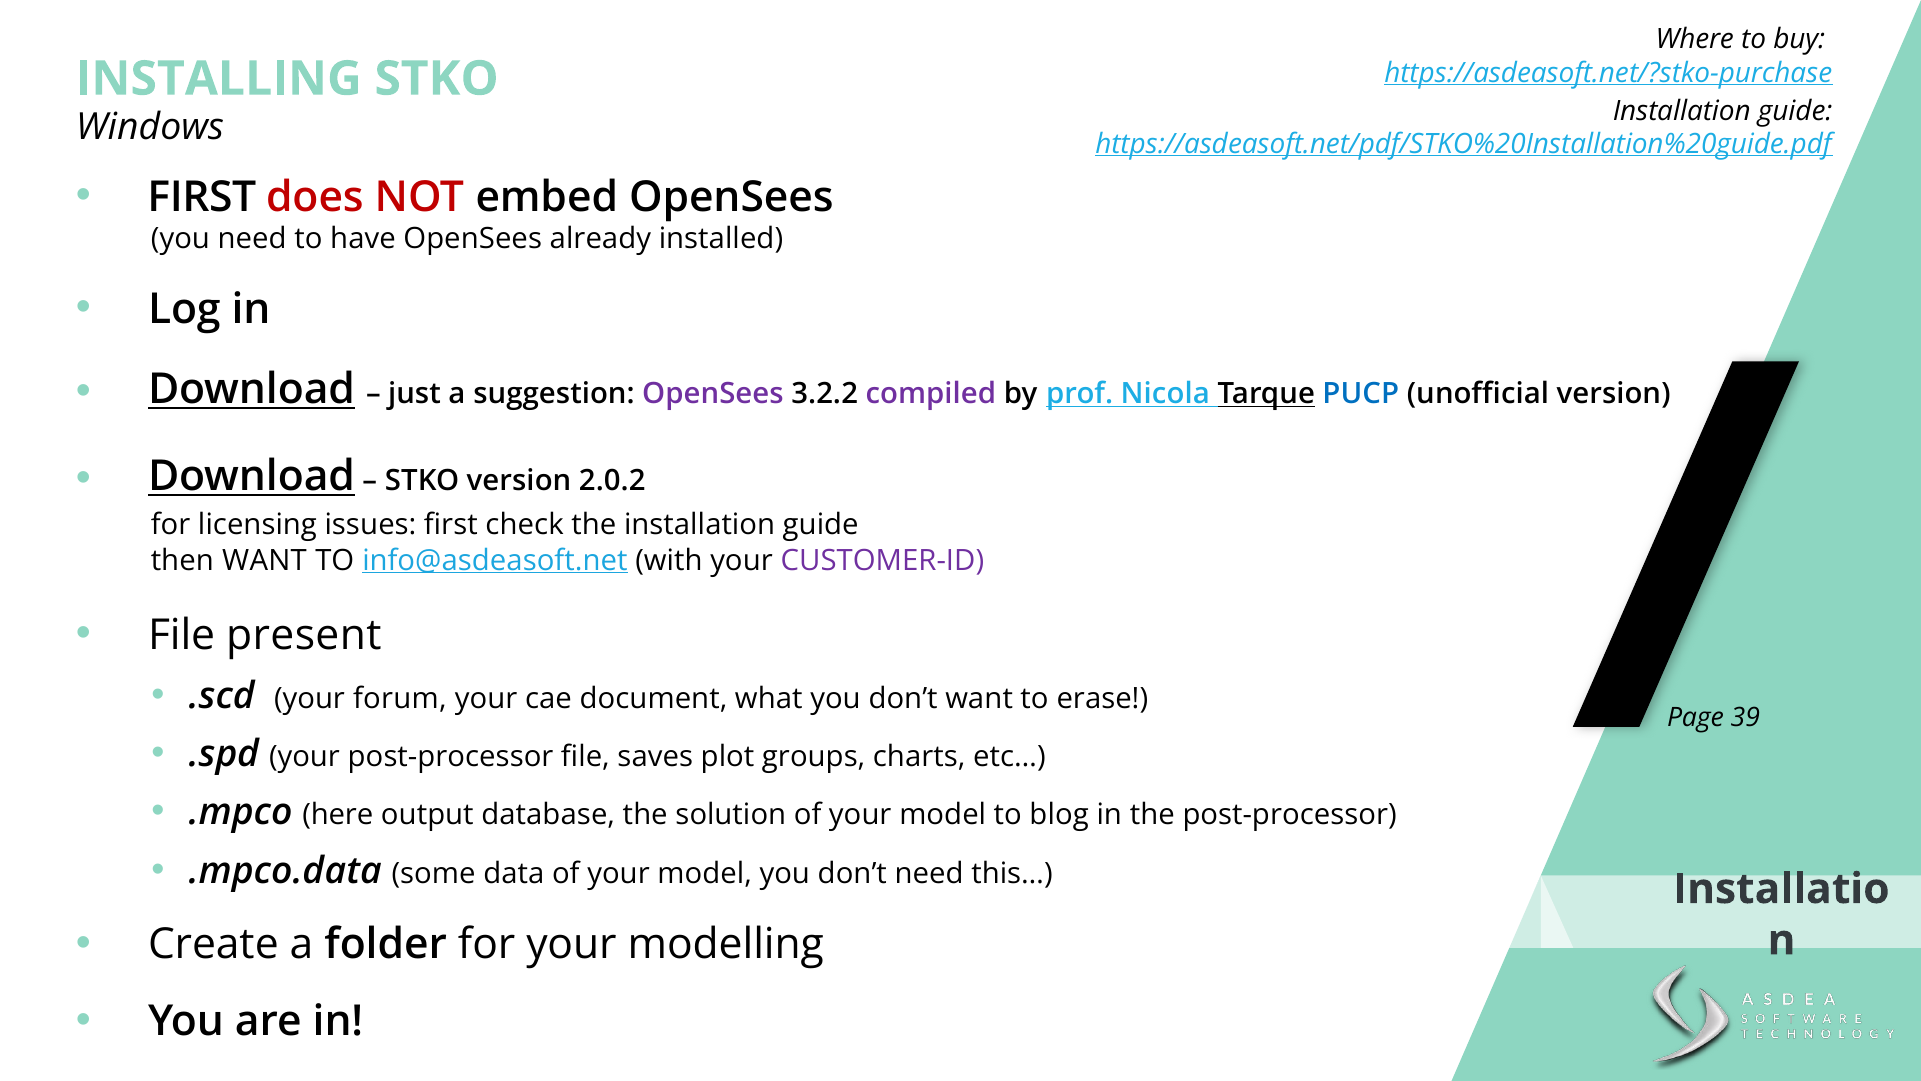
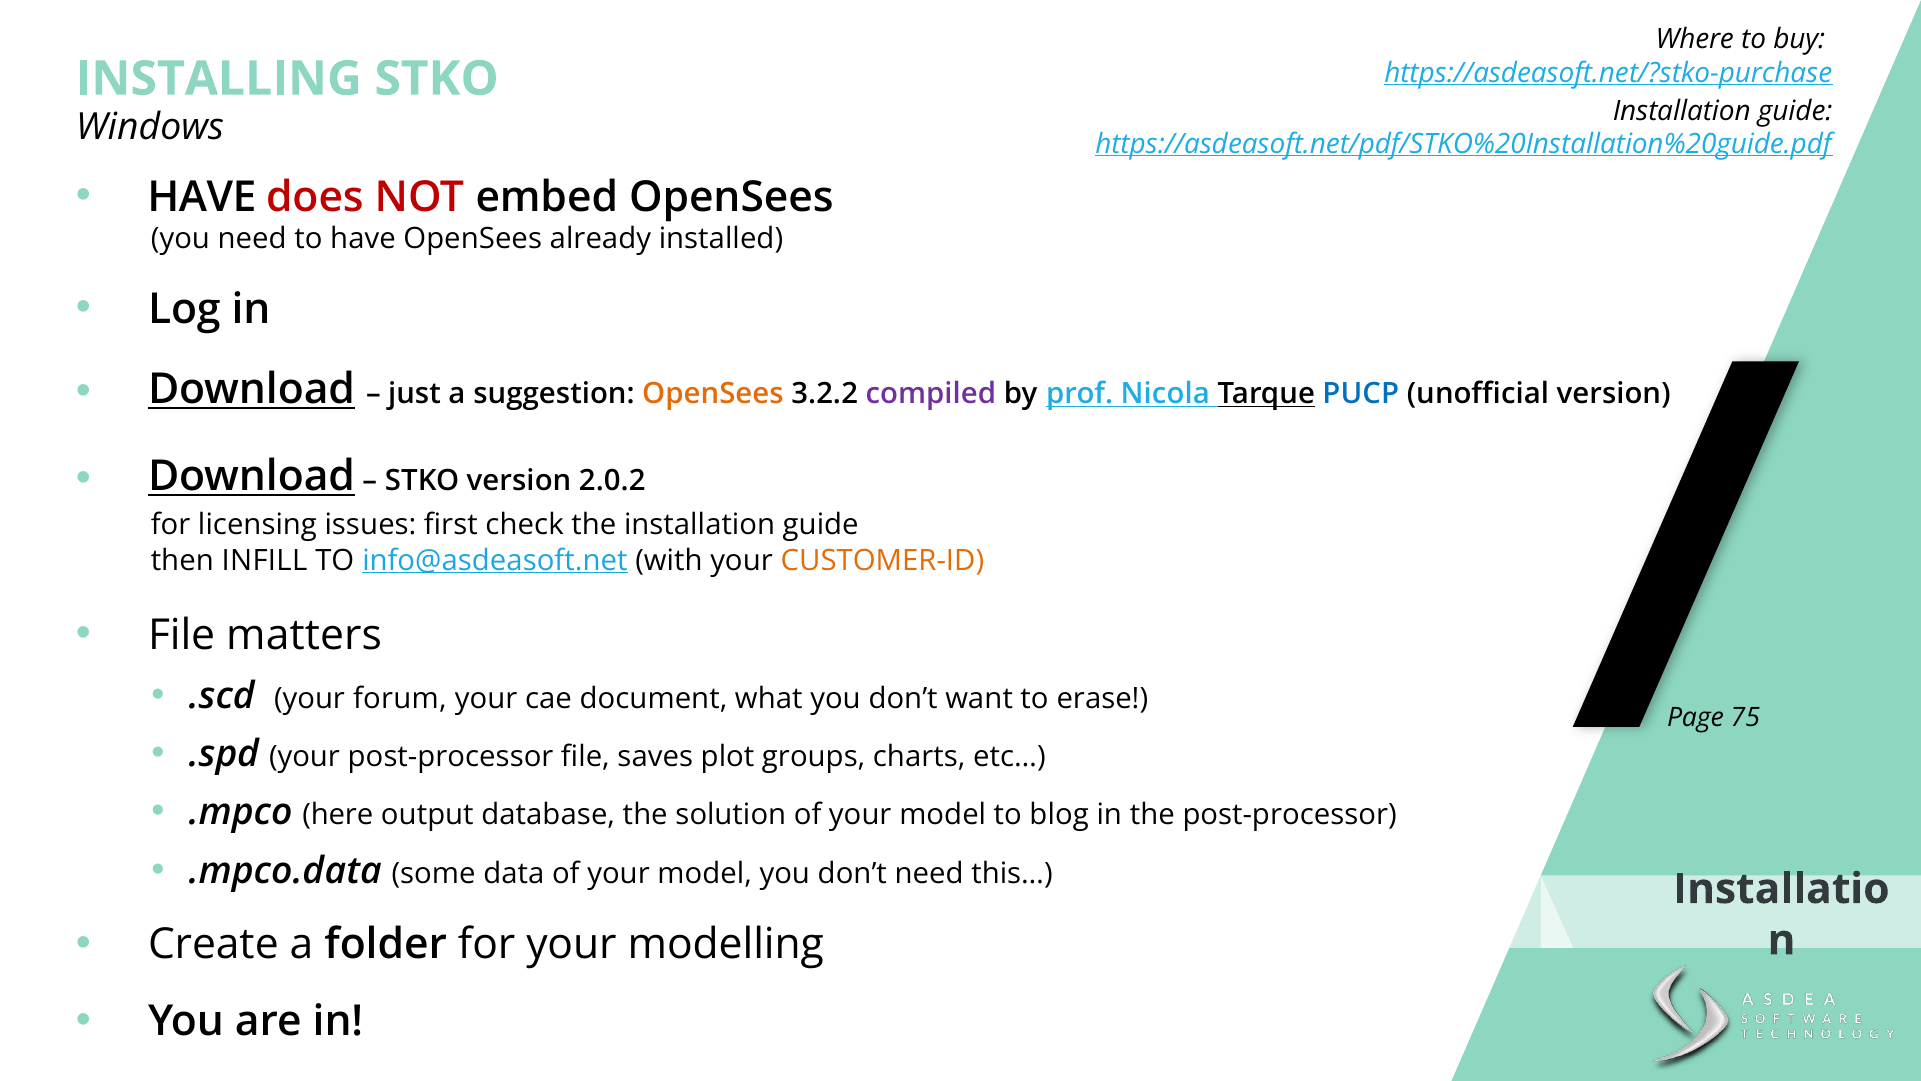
FIRST at (202, 197): FIRST -> HAVE
OpenSees at (713, 394) colour: purple -> orange
then WANT: WANT -> INFILL
CUSTOMER-ID colour: purple -> orange
present: present -> matters
39: 39 -> 75
